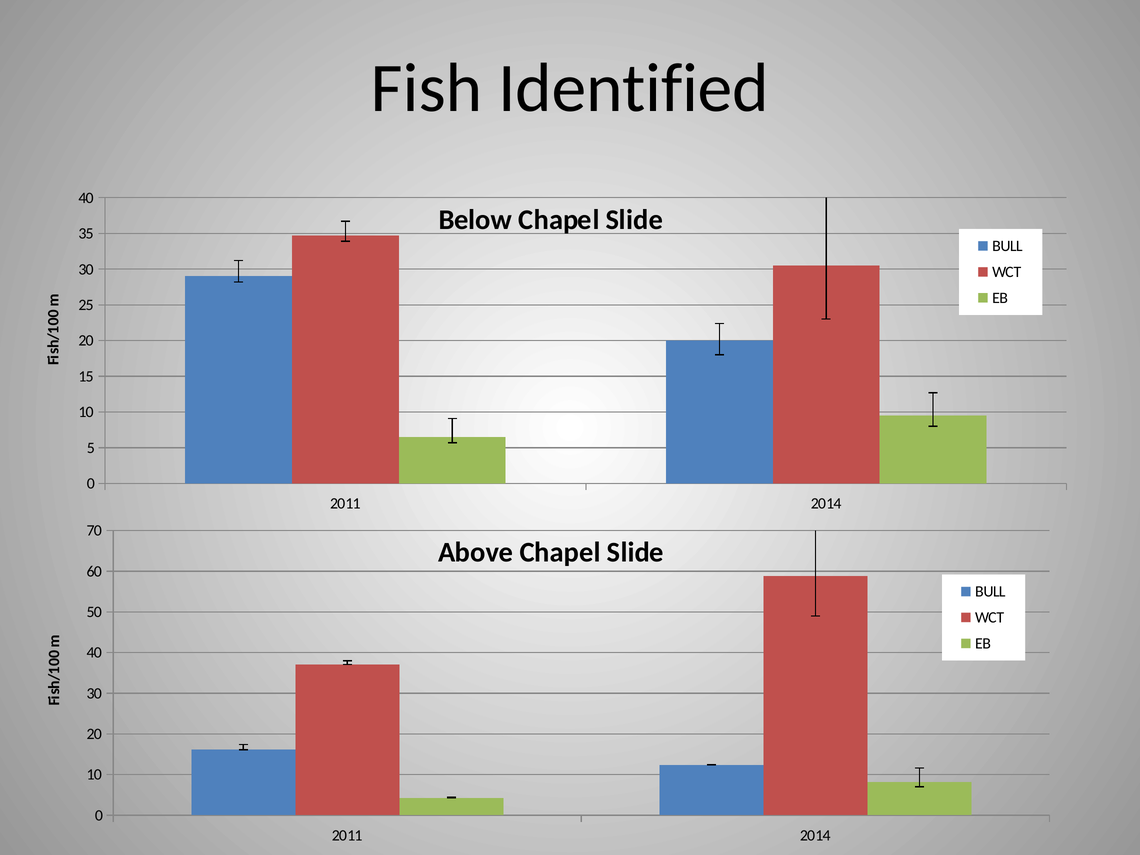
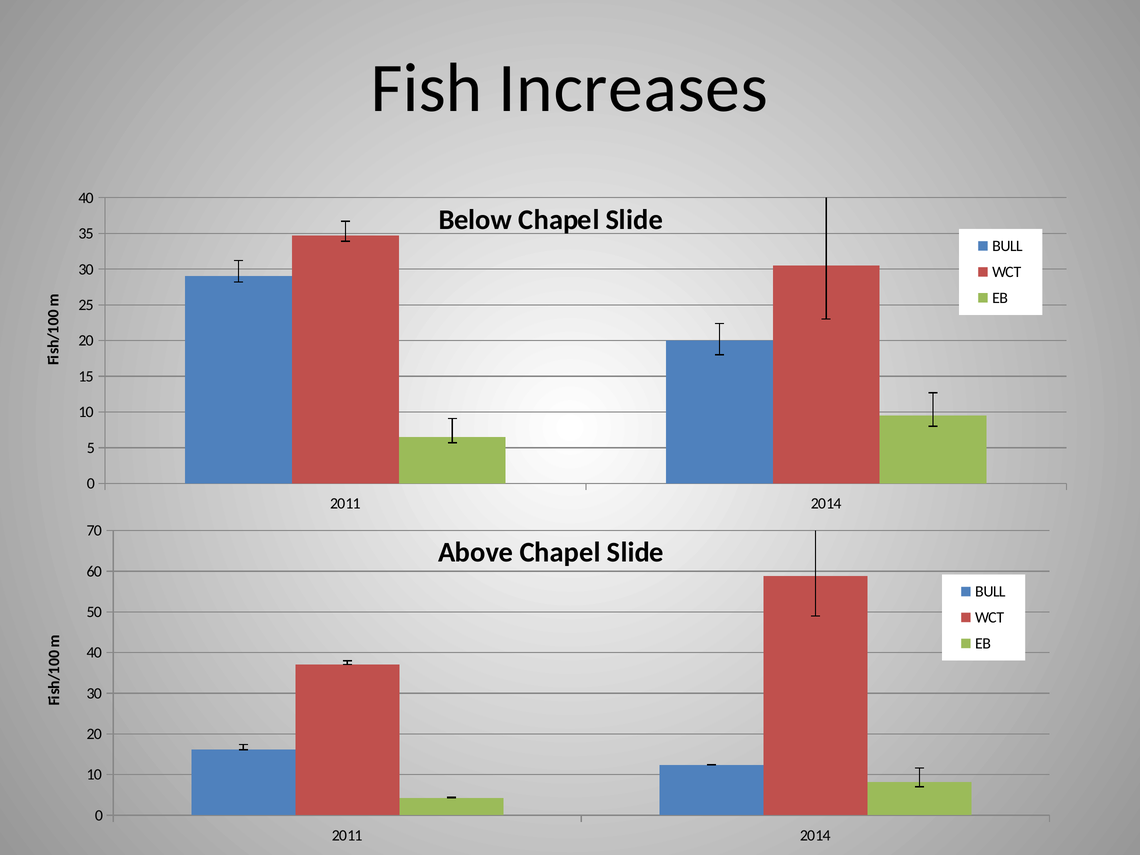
Identified: Identified -> Increases
